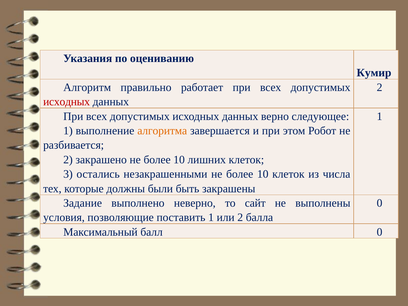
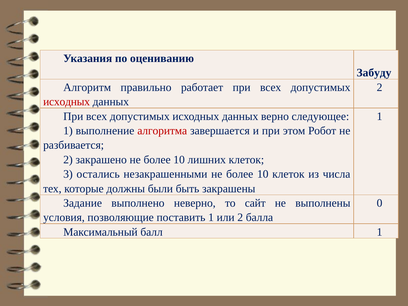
Кумир: Кумир -> Забуду
алгоритма colour: orange -> red
балл 0: 0 -> 1
